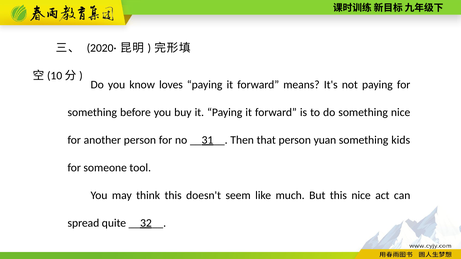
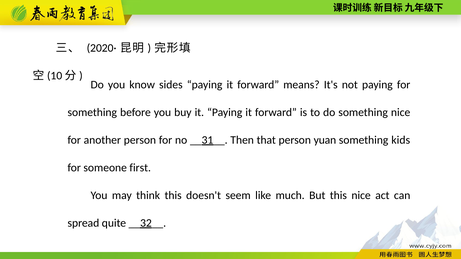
loves: loves -> sides
tool: tool -> first
